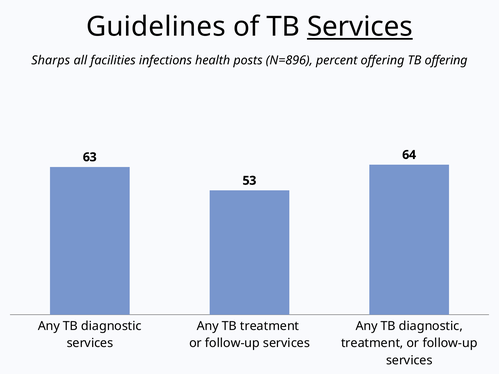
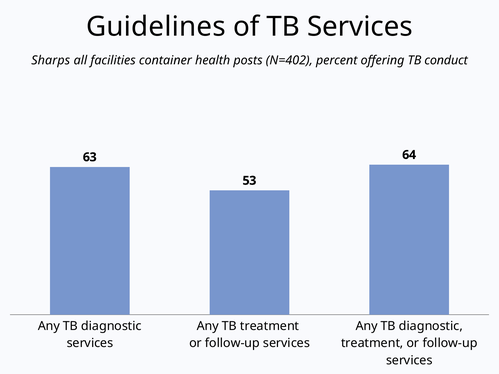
Services at (360, 27) underline: present -> none
infections: infections -> container
N=896: N=896 -> N=402
TB offering: offering -> conduct
